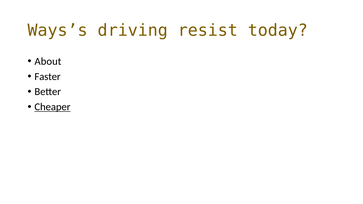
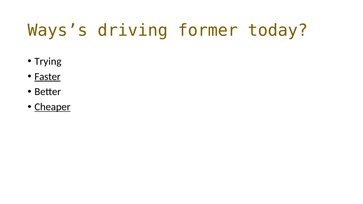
resist: resist -> former
About: About -> Trying
Faster underline: none -> present
